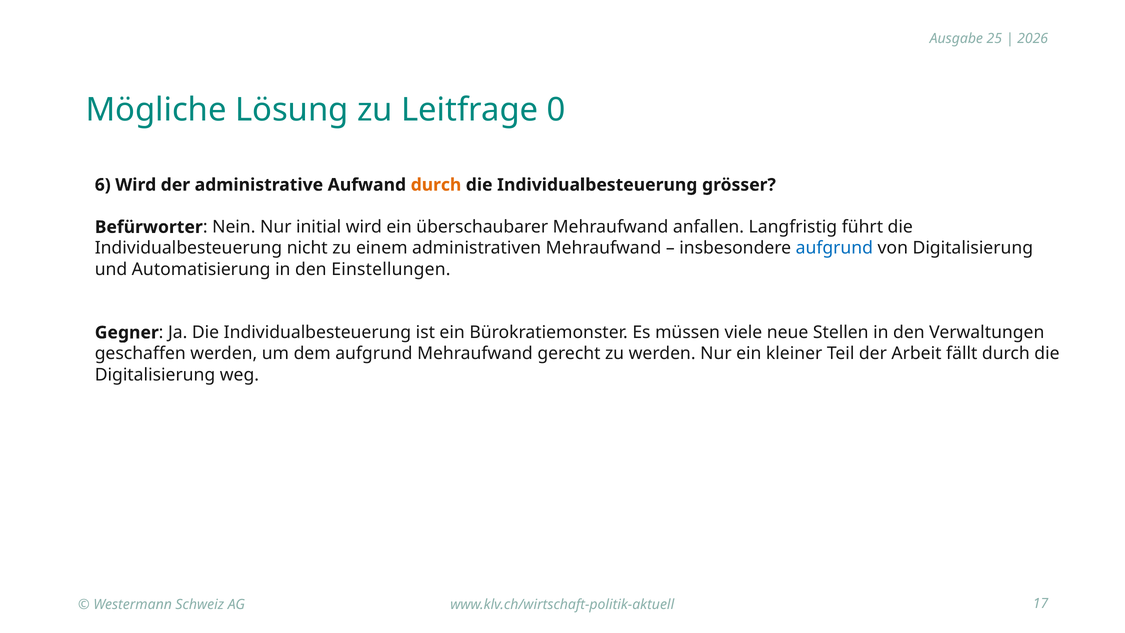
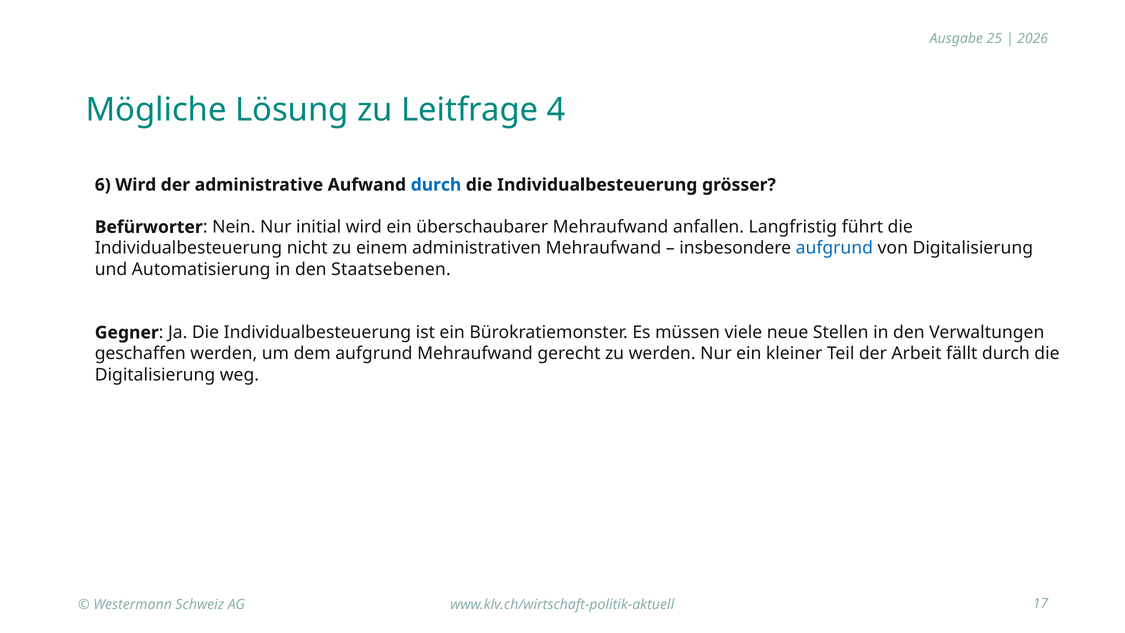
0: 0 -> 4
durch at (436, 185) colour: orange -> blue
Einstellungen: Einstellungen -> Staatsebenen
